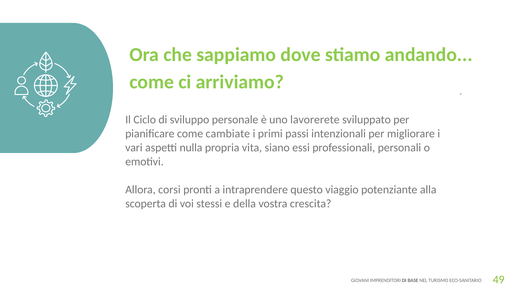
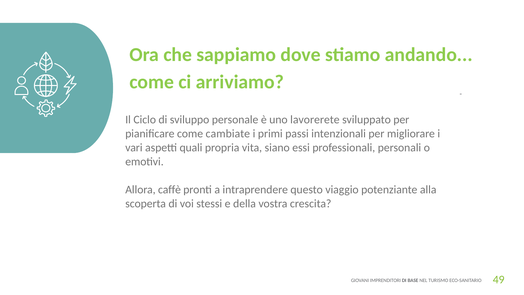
nulla: nulla -> quali
corsi: corsi -> caffè
